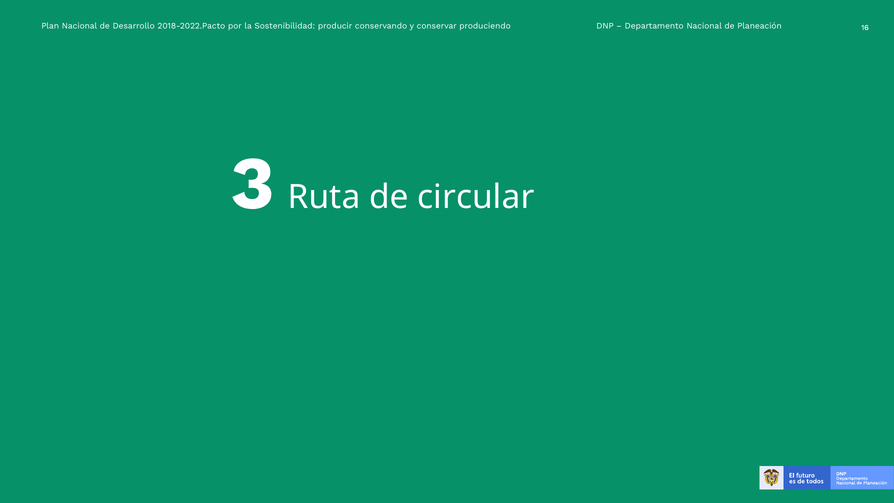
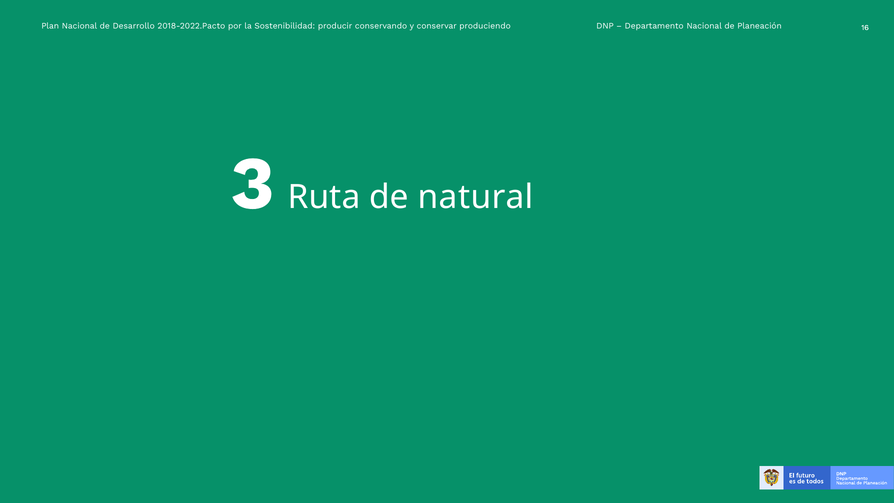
circular: circular -> natural
